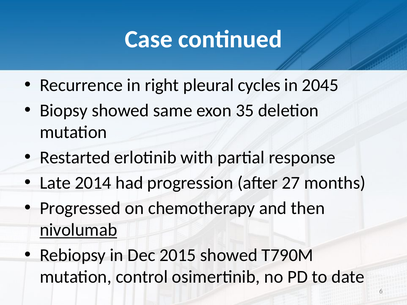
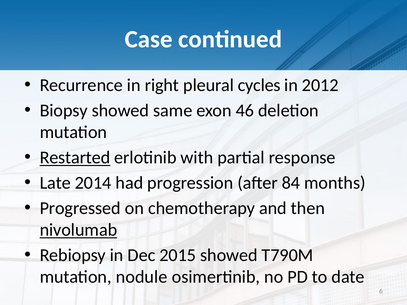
2045: 2045 -> 2012
35: 35 -> 46
Restarted underline: none -> present
27: 27 -> 84
control: control -> nodule
